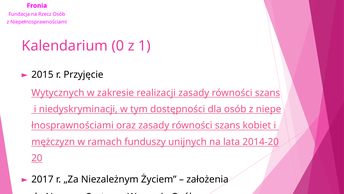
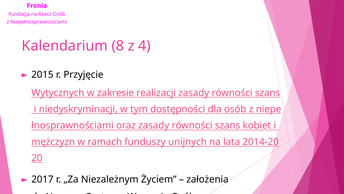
0: 0 -> 8
1: 1 -> 4
